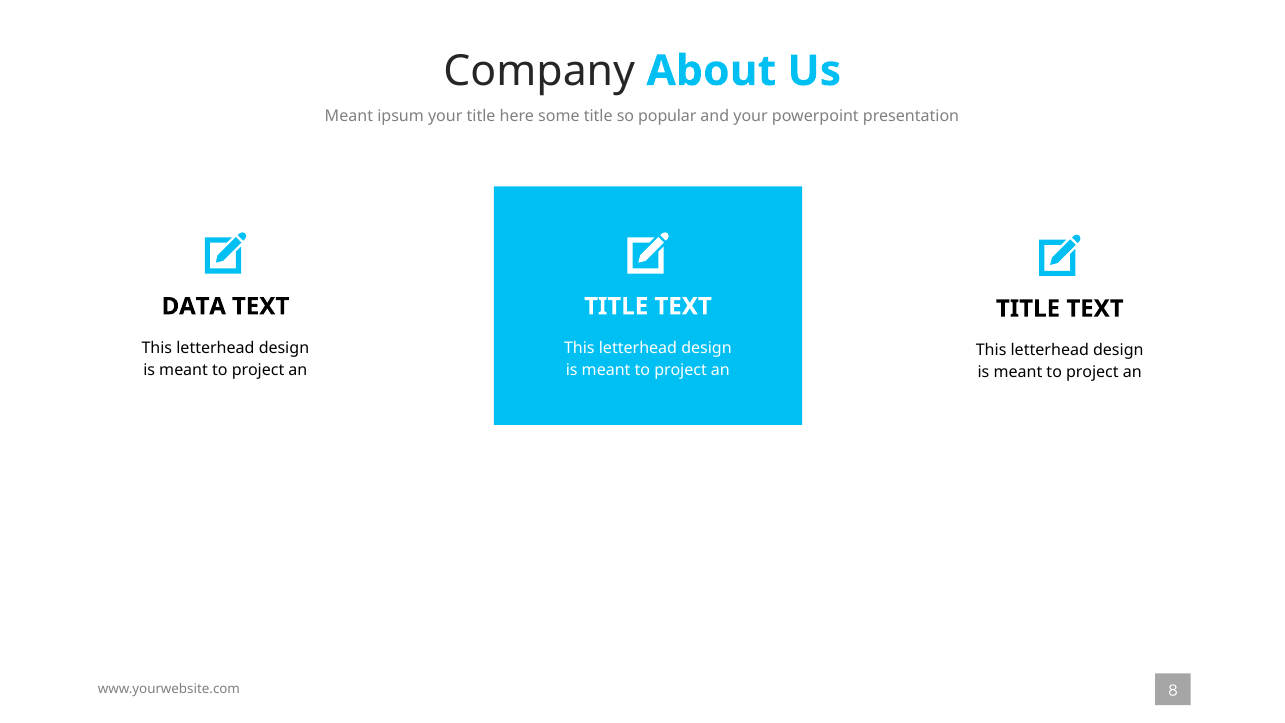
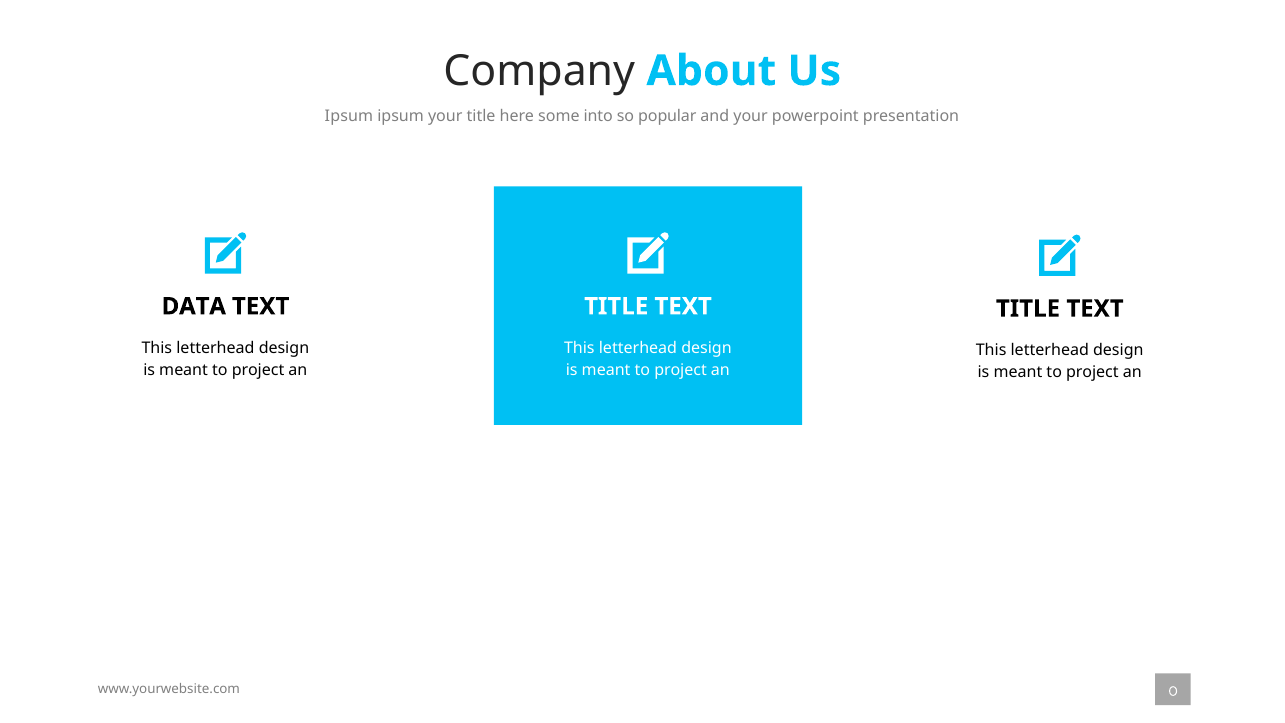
Meant at (349, 116): Meant -> Ipsum
some title: title -> into
8: 8 -> 0
